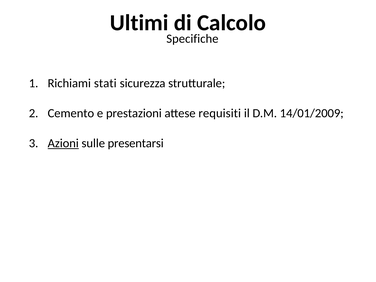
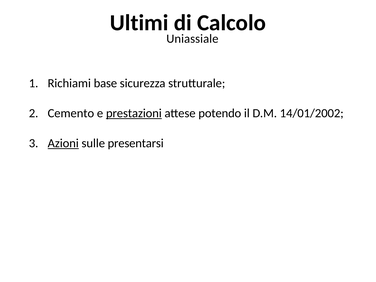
Specifiche: Specifiche -> Uniassiale
stati: stati -> base
prestazioni underline: none -> present
requisiti: requisiti -> potendo
14/01/2009: 14/01/2009 -> 14/01/2002
